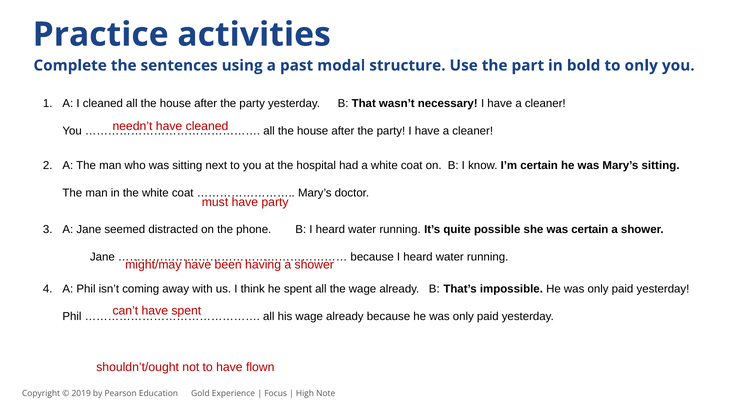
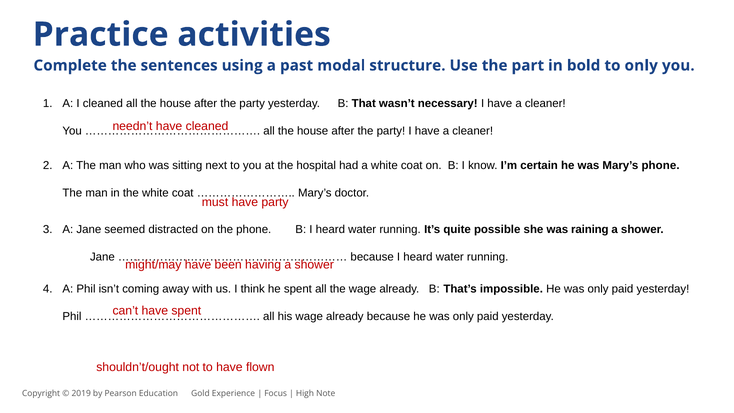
Mary’s sitting: sitting -> phone
was certain: certain -> raining
